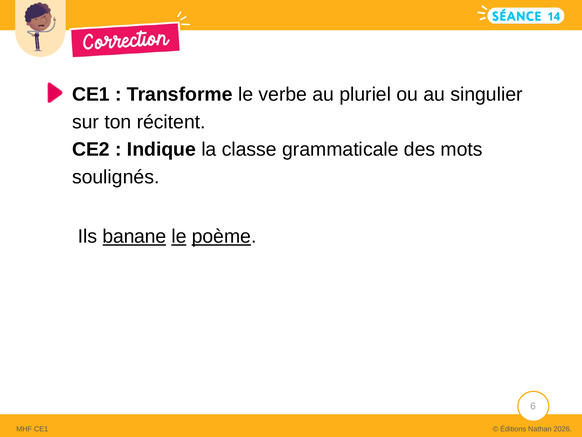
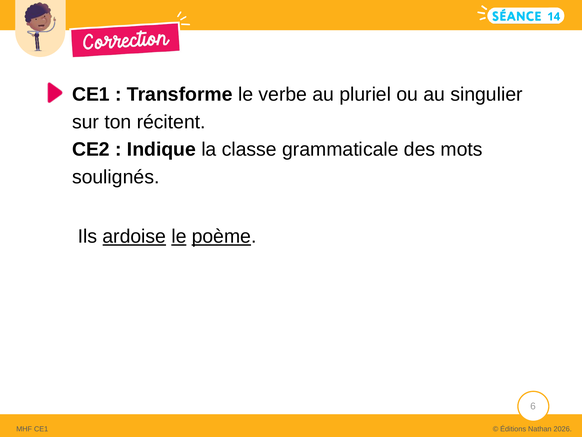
banane: banane -> ardoise
